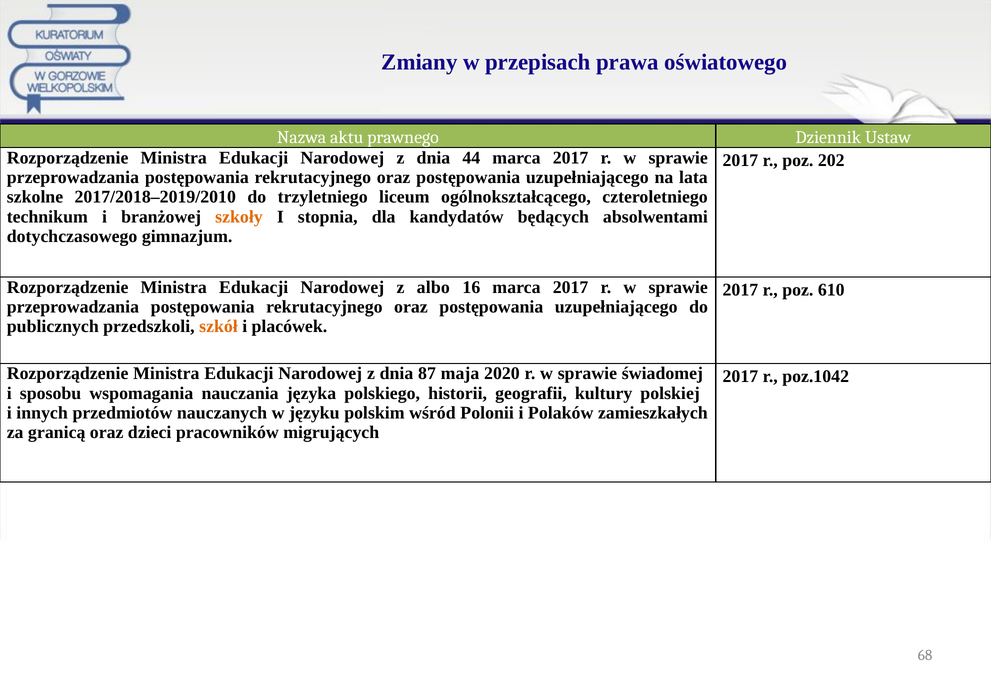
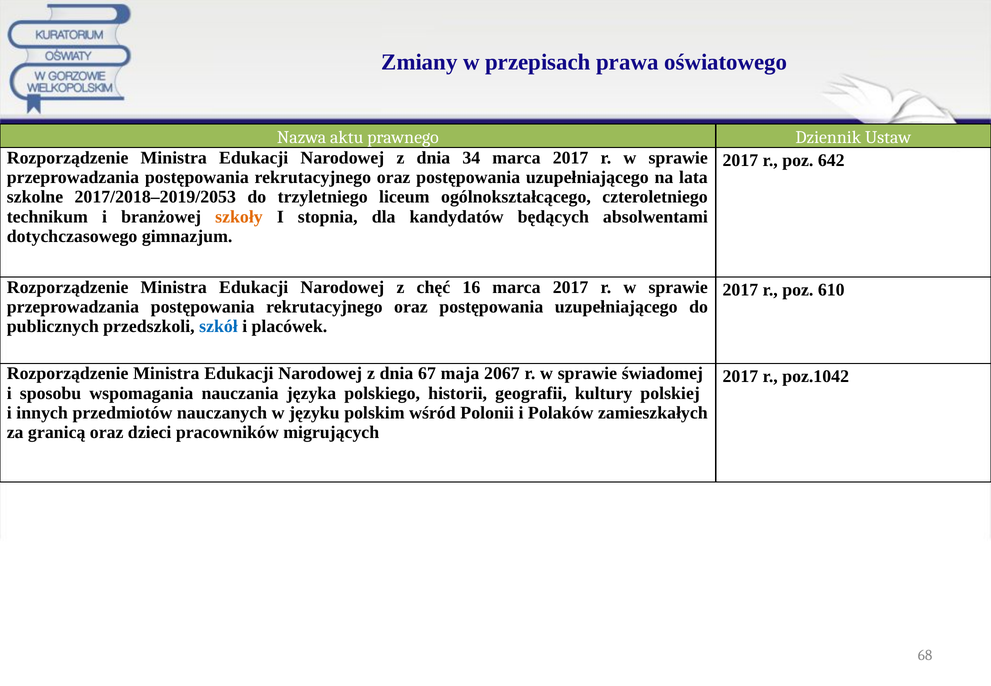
44: 44 -> 34
202: 202 -> 642
2017/2018–2019/2010: 2017/2018–2019/2010 -> 2017/2018–2019/2053
albo: albo -> chęć
szkół colour: orange -> blue
87: 87 -> 67
2020: 2020 -> 2067
